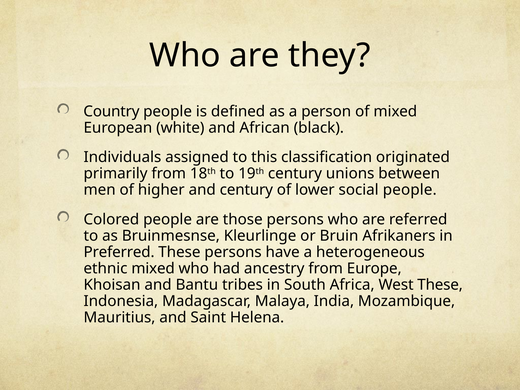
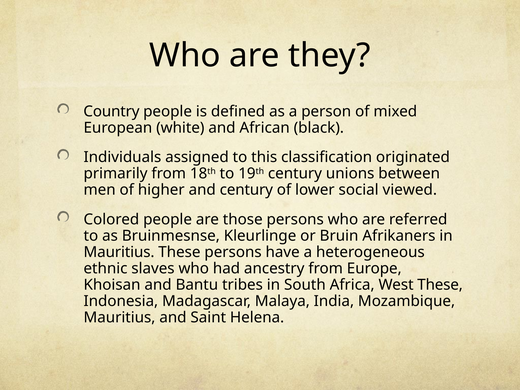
social people: people -> viewed
Preferred at (119, 252): Preferred -> Mauritius
ethnic mixed: mixed -> slaves
